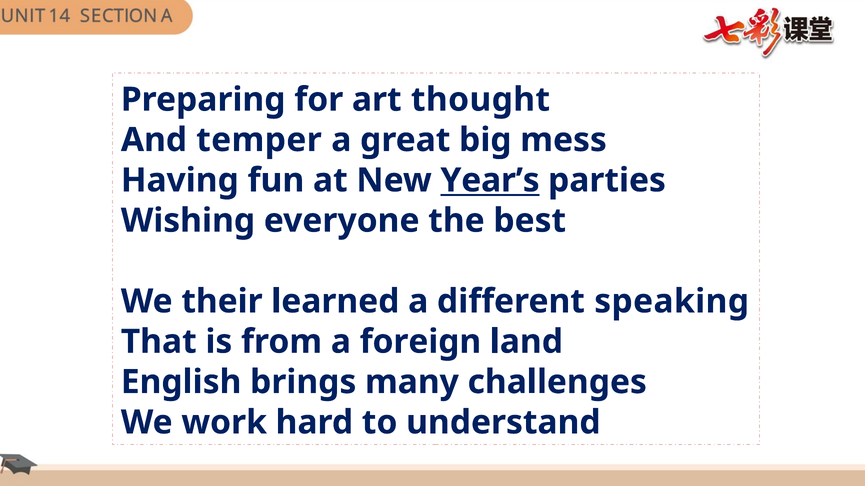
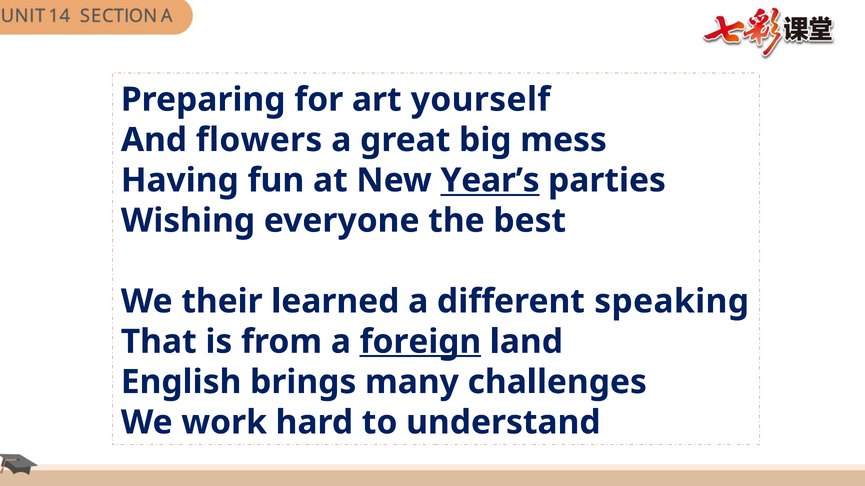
thought: thought -> yourself
temper: temper -> flowers
foreign underline: none -> present
